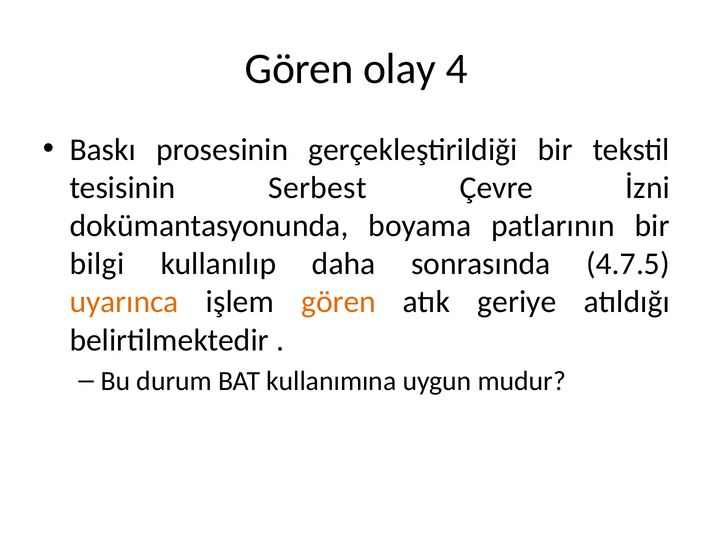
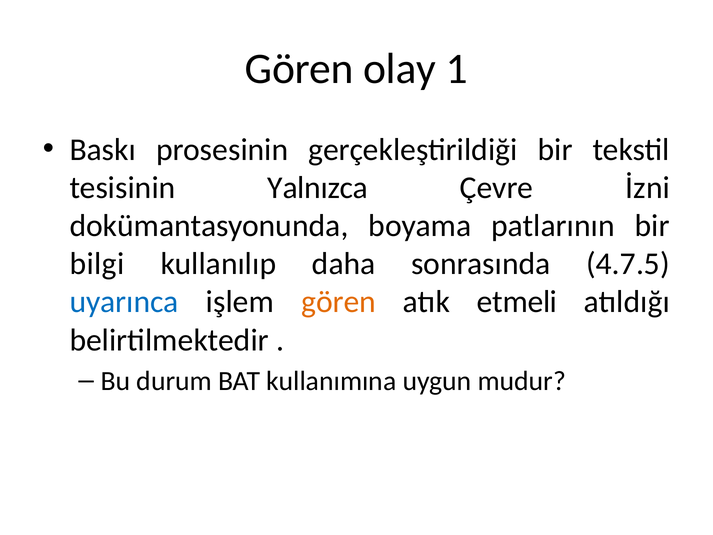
4: 4 -> 1
Serbest: Serbest -> Yalnızca
uyarınca colour: orange -> blue
geriye: geriye -> etmeli
